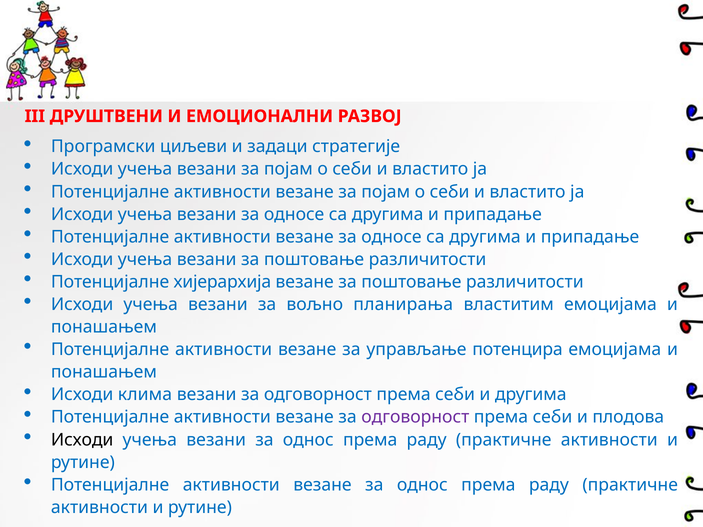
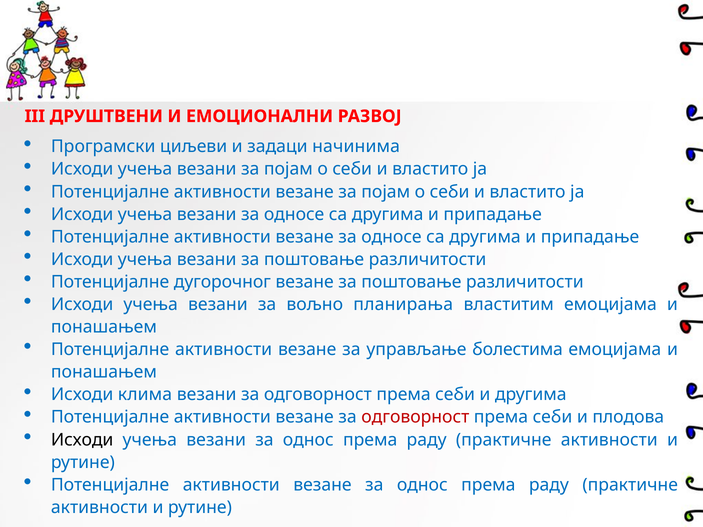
стратегије: стратегије -> начинима
хијерархија: хијерархија -> дугорочног
потенцира: потенцира -> болестима
одговорност at (415, 417) colour: purple -> red
